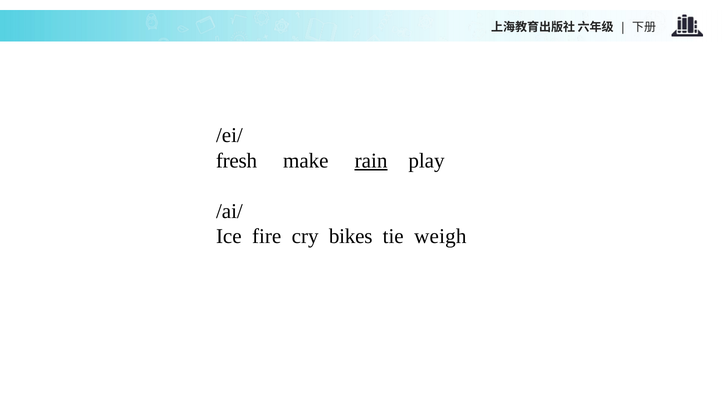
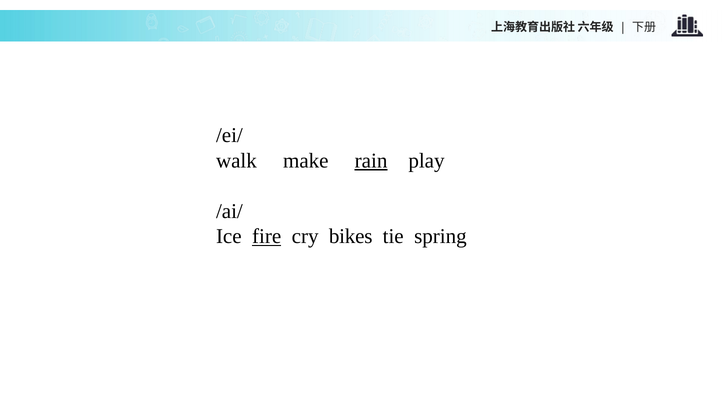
fresh: fresh -> walk
fire underline: none -> present
weigh: weigh -> spring
